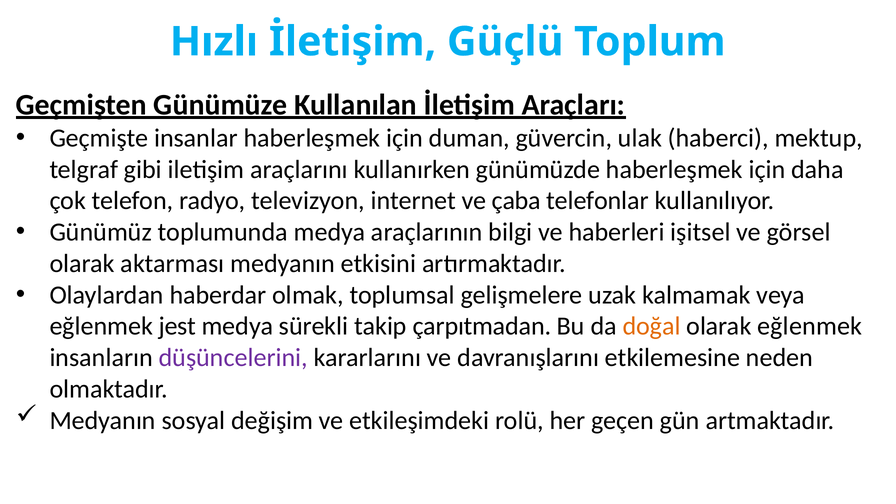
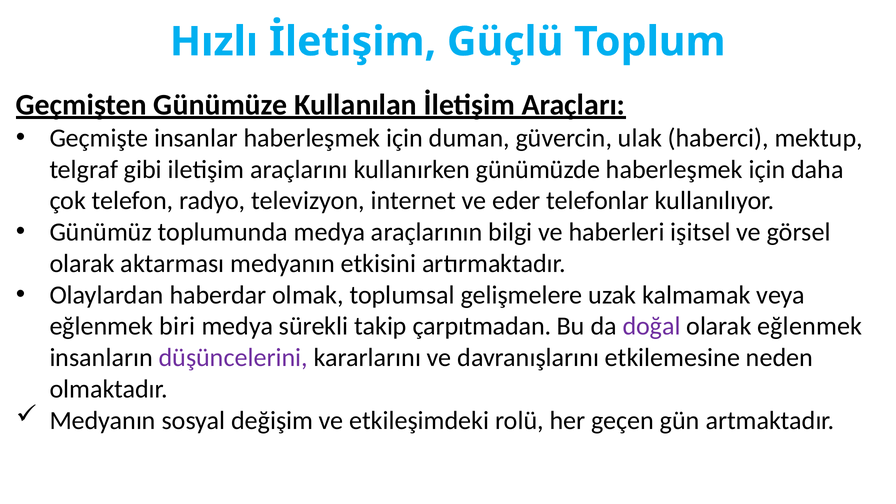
çaba: çaba -> eder
jest: jest -> biri
doğal colour: orange -> purple
